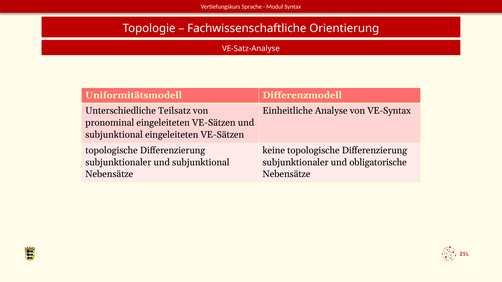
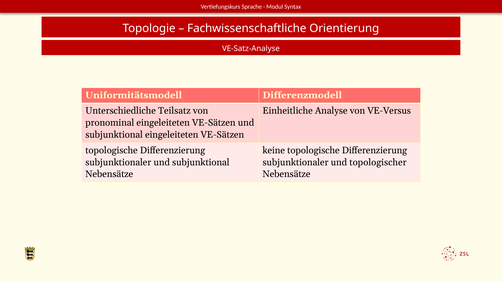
VE-Syntax: VE-Syntax -> VE-Versus
obligatorische: obligatorische -> topologischer
